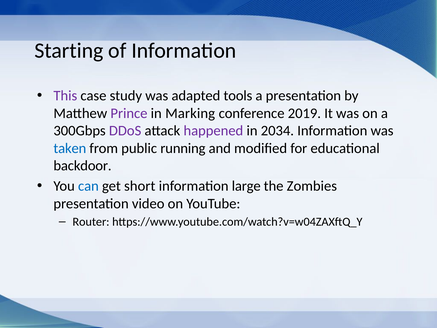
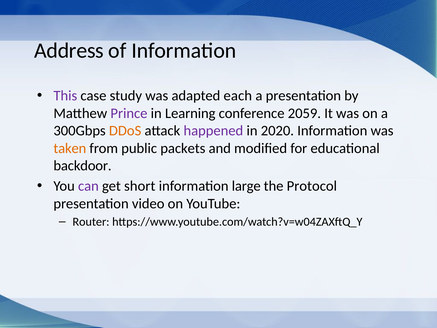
Starting: Starting -> Address
tools: tools -> each
Marking: Marking -> Learning
2019: 2019 -> 2059
DDoS colour: purple -> orange
2034: 2034 -> 2020
taken colour: blue -> orange
running: running -> packets
can colour: blue -> purple
Zombies: Zombies -> Protocol
